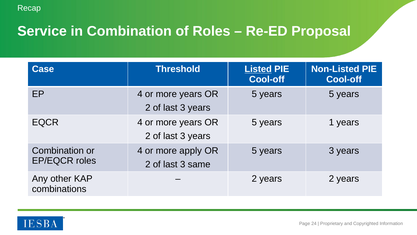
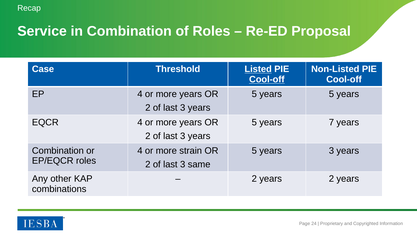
Cool-off at (267, 79) underline: none -> present
1: 1 -> 7
apply: apply -> strain
